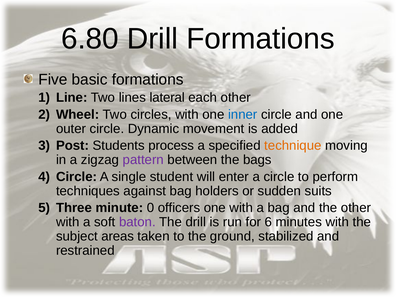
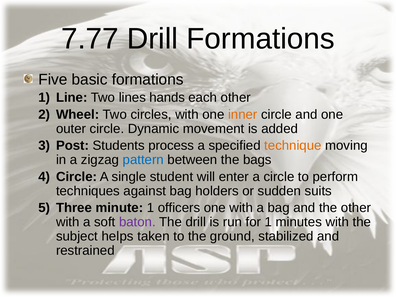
6.80: 6.80 -> 7.77
lateral: lateral -> hands
inner colour: blue -> orange
pattern colour: purple -> blue
minute 0: 0 -> 1
for 6: 6 -> 1
areas: areas -> helps
